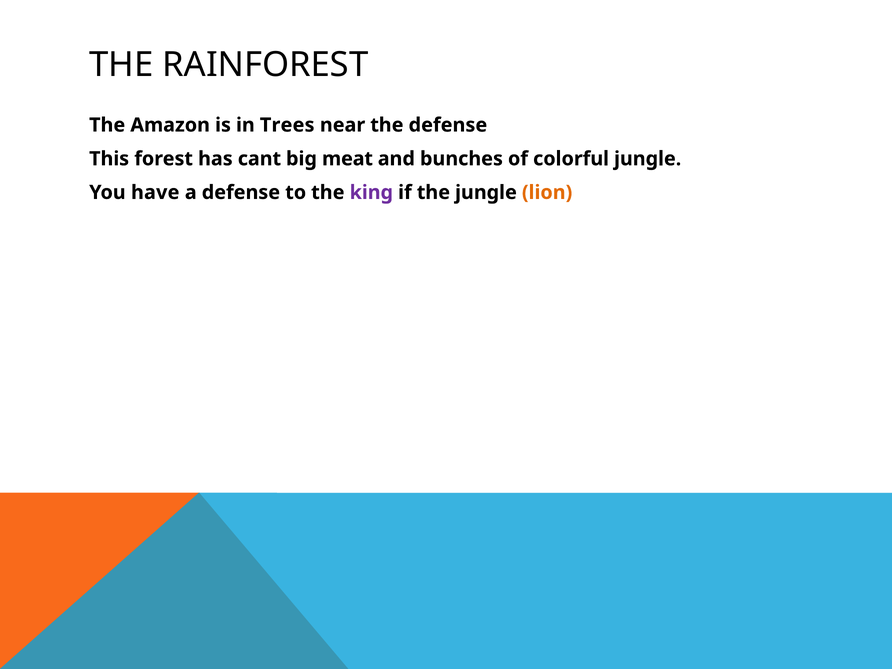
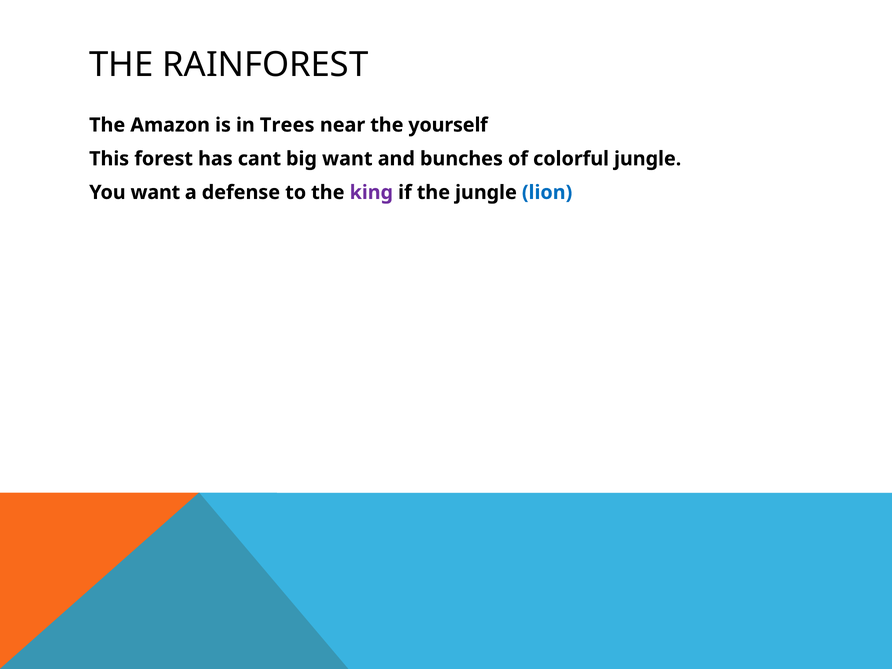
the defense: defense -> yourself
big meat: meat -> want
You have: have -> want
lion colour: orange -> blue
